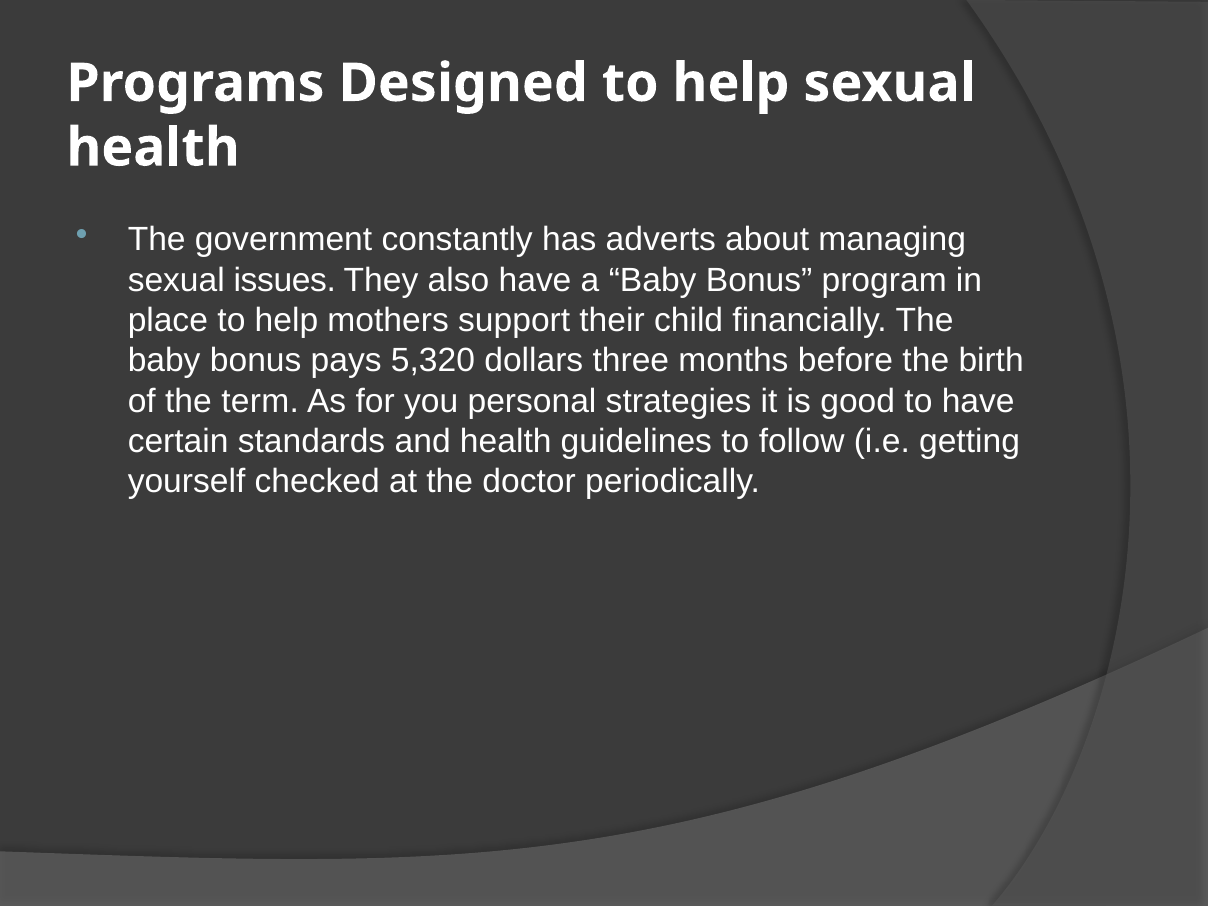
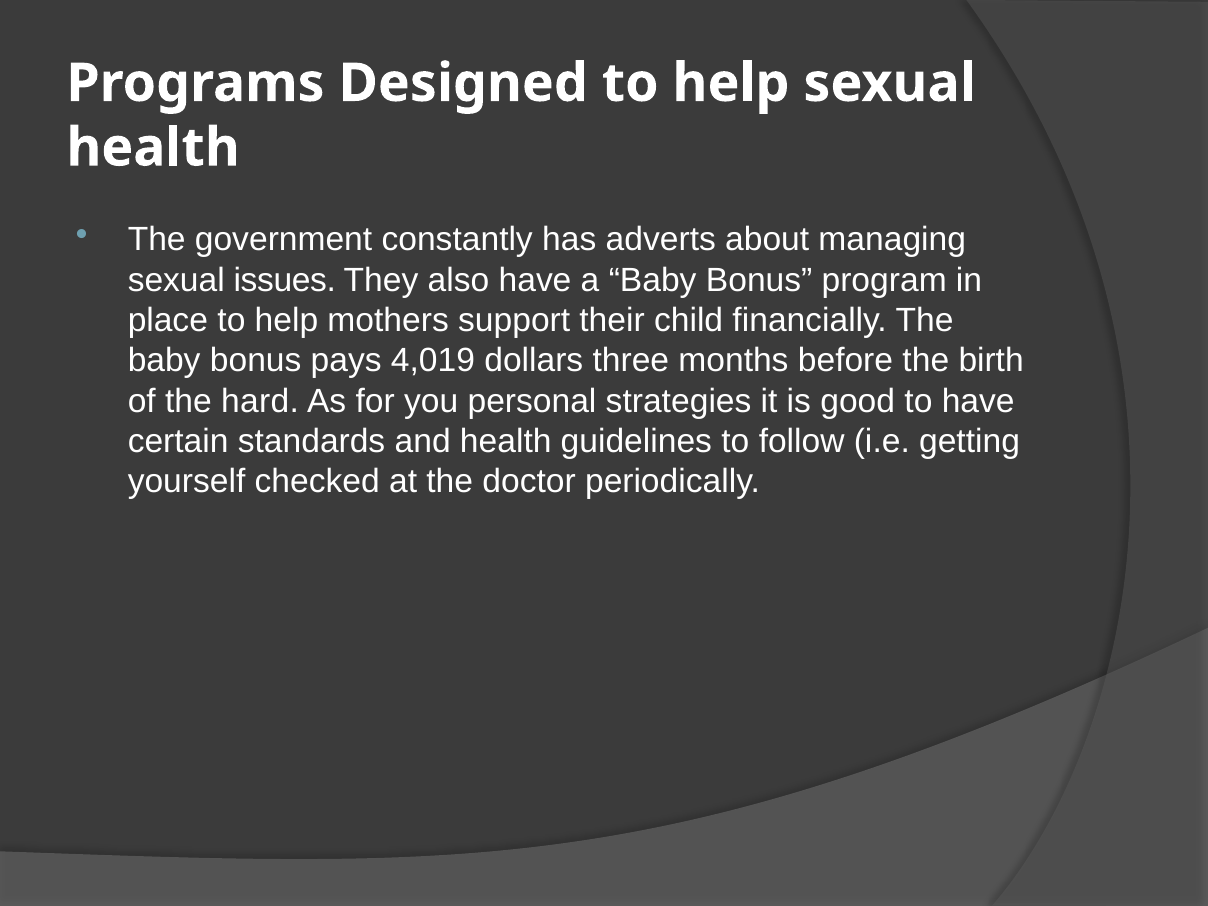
5,320: 5,320 -> 4,019
term: term -> hard
